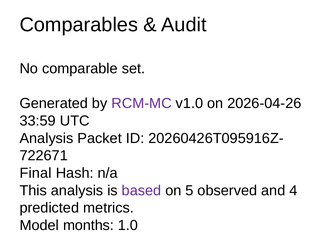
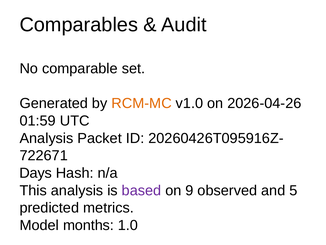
RCM-MC colour: purple -> orange
33:59: 33:59 -> 01:59
Final: Final -> Days
5: 5 -> 9
4: 4 -> 5
